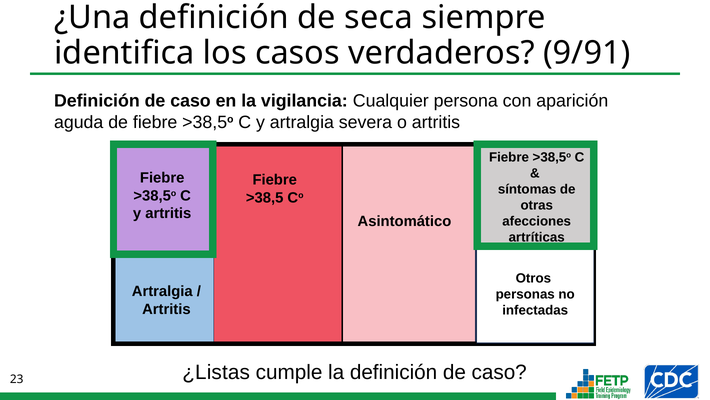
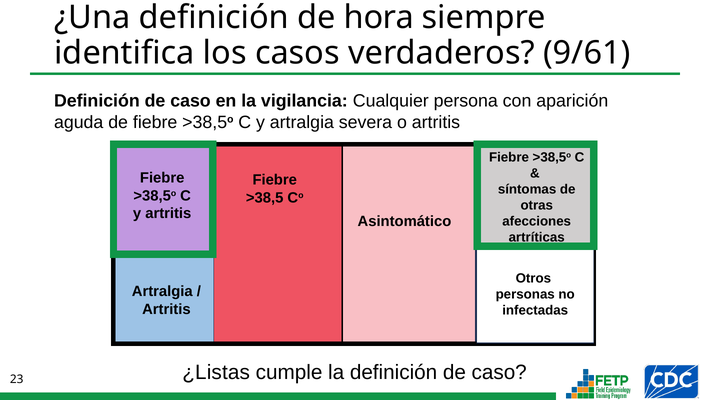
seca: seca -> hora
9/91: 9/91 -> 9/61
